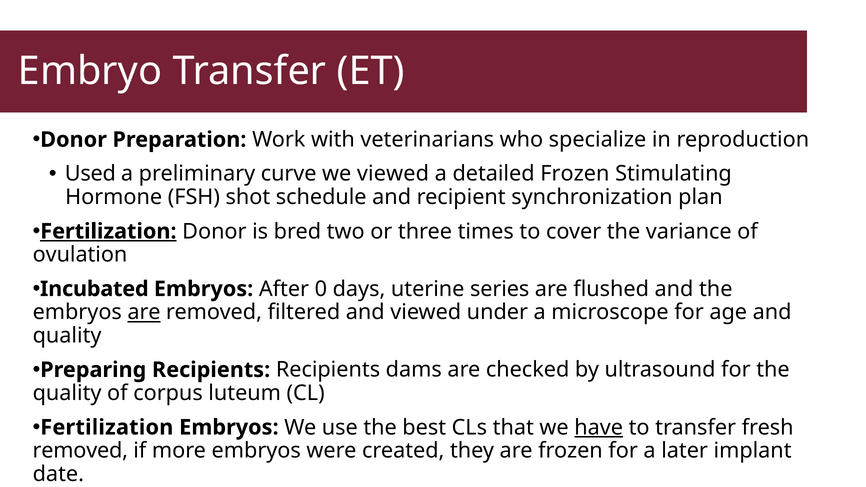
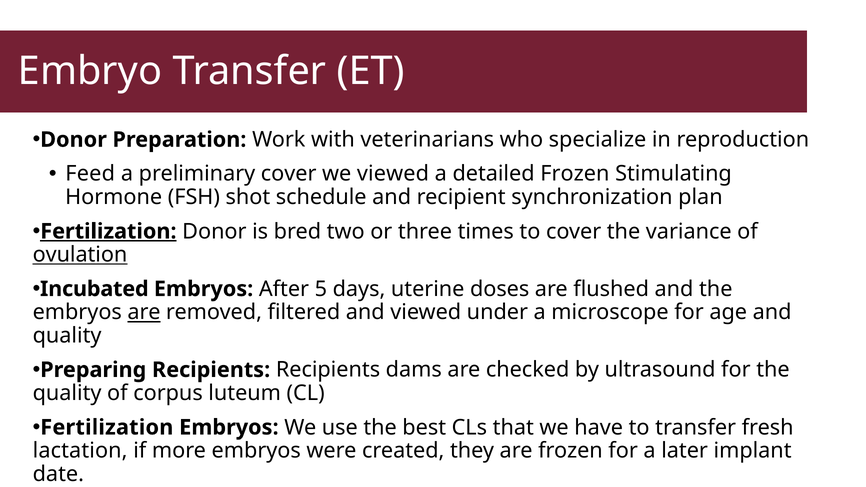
Used: Used -> Feed
preliminary curve: curve -> cover
ovulation underline: none -> present
0: 0 -> 5
series: series -> doses
have underline: present -> none
removed at (80, 451): removed -> lactation
